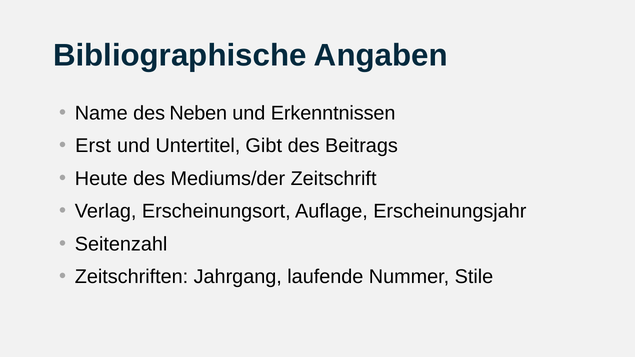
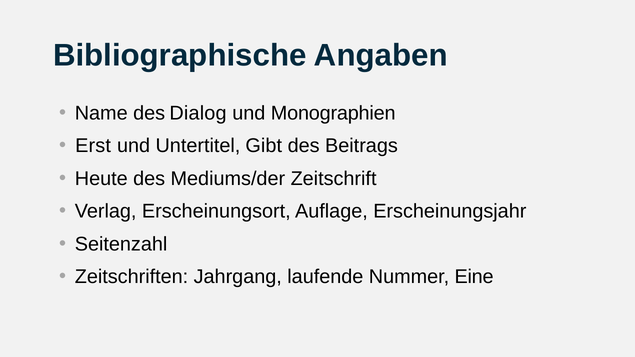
Neben: Neben -> Dialog
Erkenntnissen: Erkenntnissen -> Monographien
Stile: Stile -> Eine
